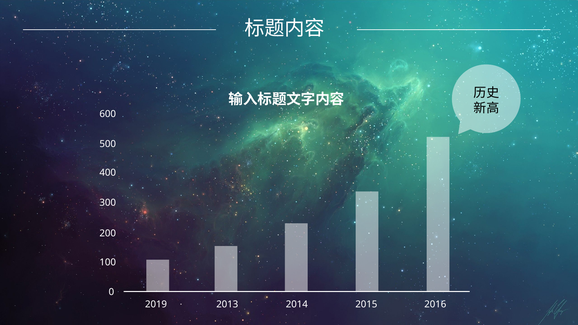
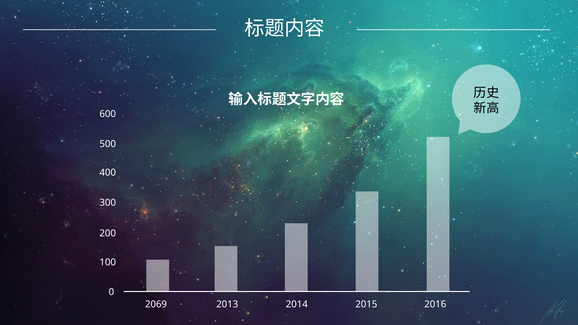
2019: 2019 -> 2069
